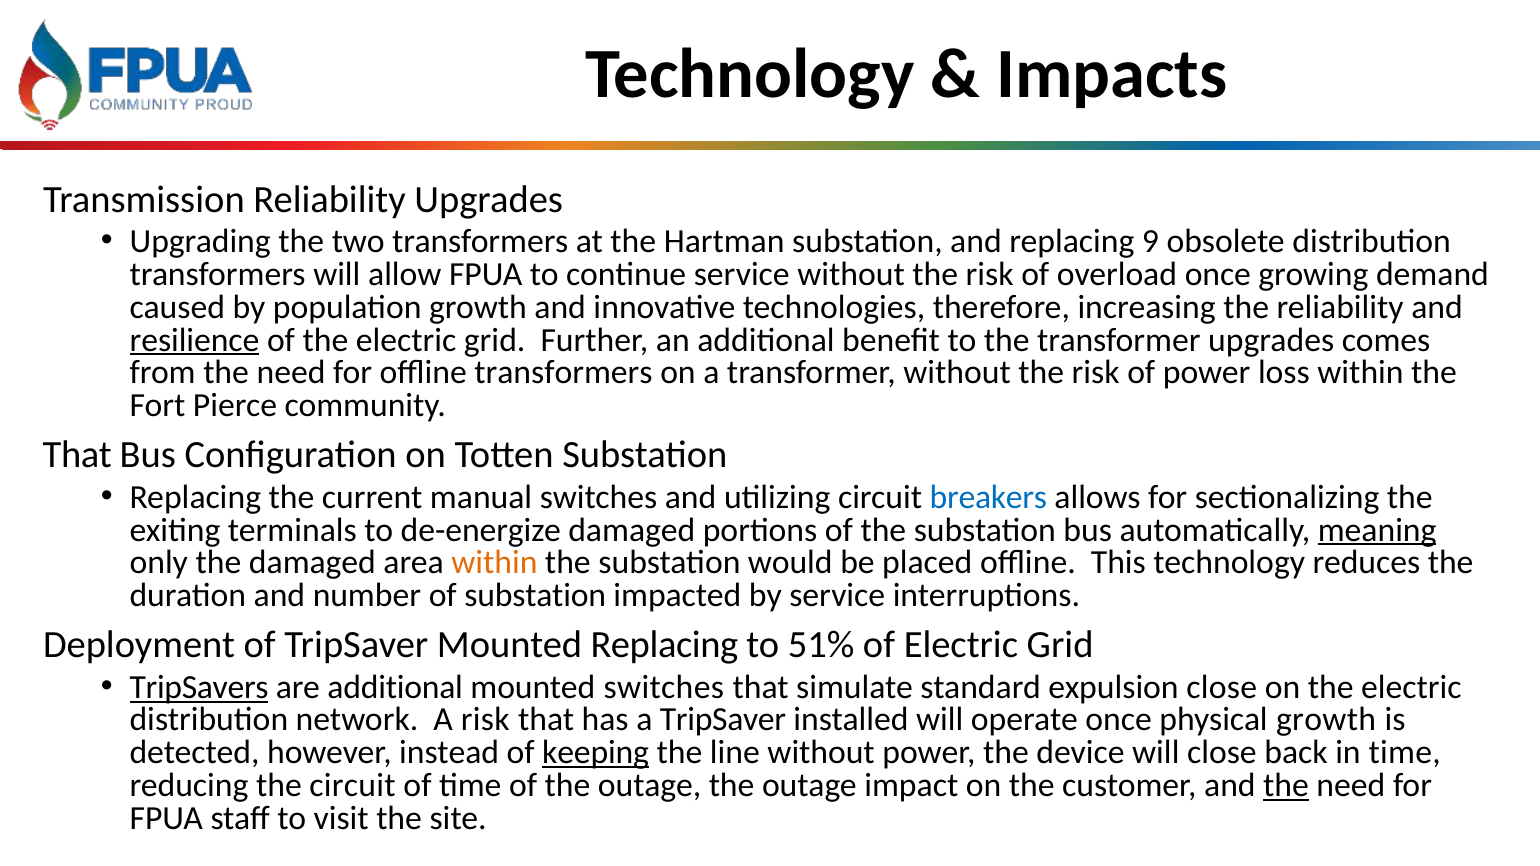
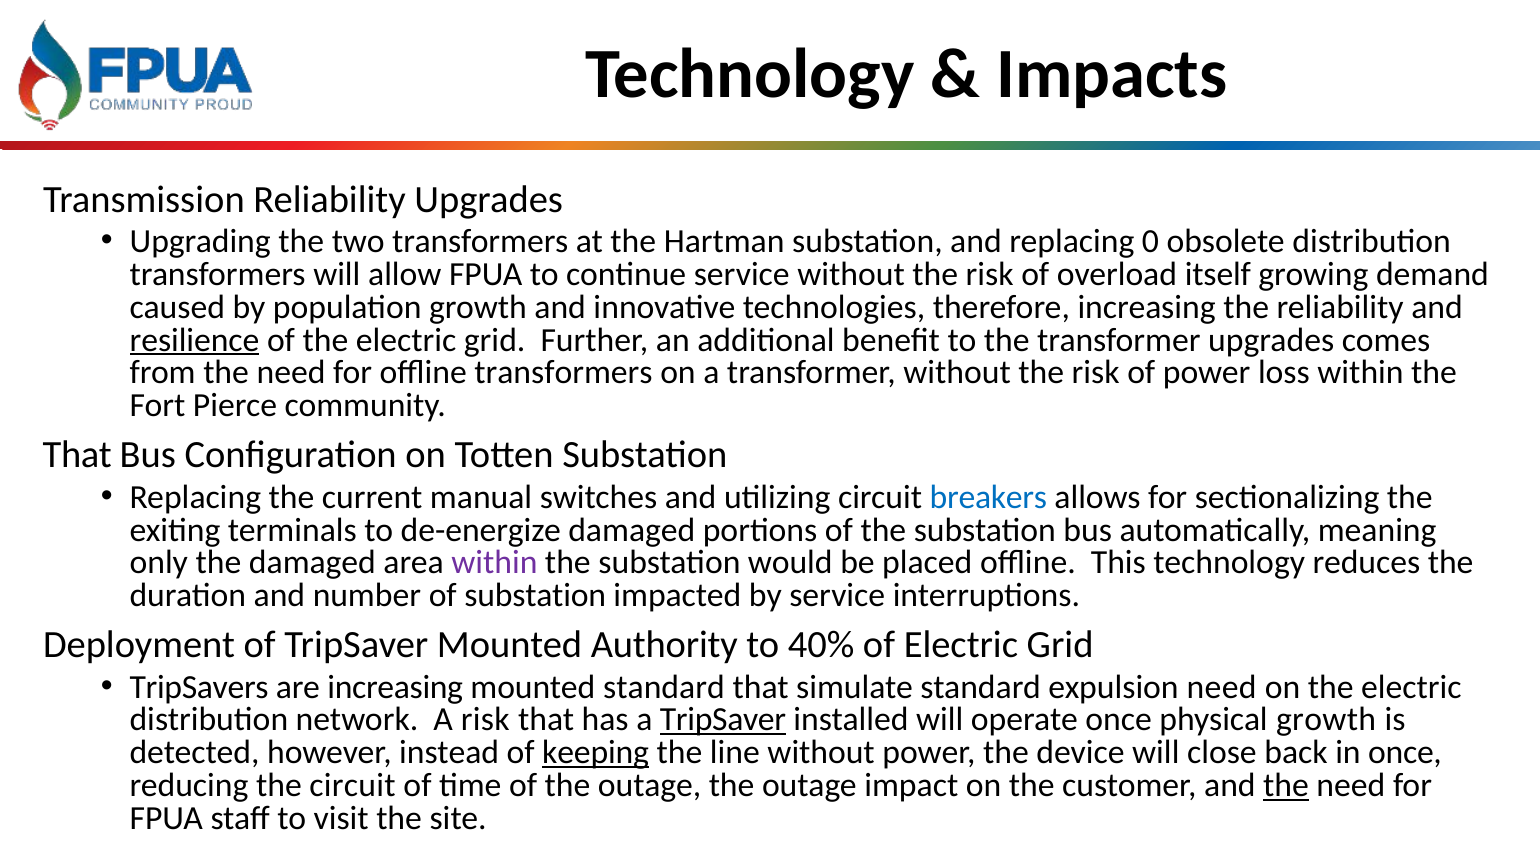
9: 9 -> 0
overload once: once -> itself
meaning underline: present -> none
within at (494, 563) colour: orange -> purple
Mounted Replacing: Replacing -> Authority
51%: 51% -> 40%
TripSavers underline: present -> none
are additional: additional -> increasing
mounted switches: switches -> standard
expulsion close: close -> need
TripSaver at (723, 720) underline: none -> present
in time: time -> once
